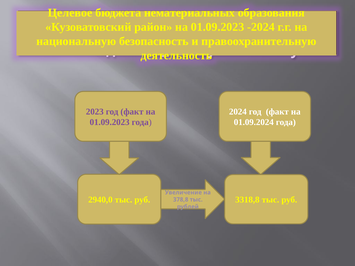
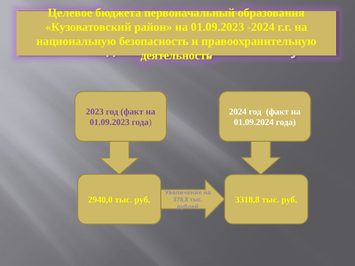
нематериальных: нематериальных -> первоначальный
